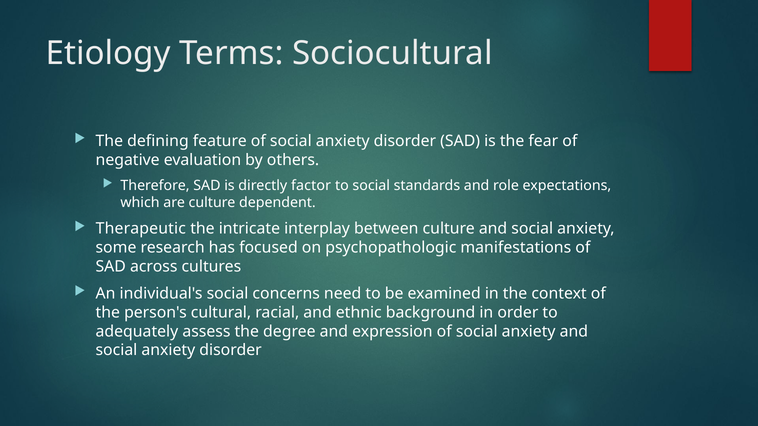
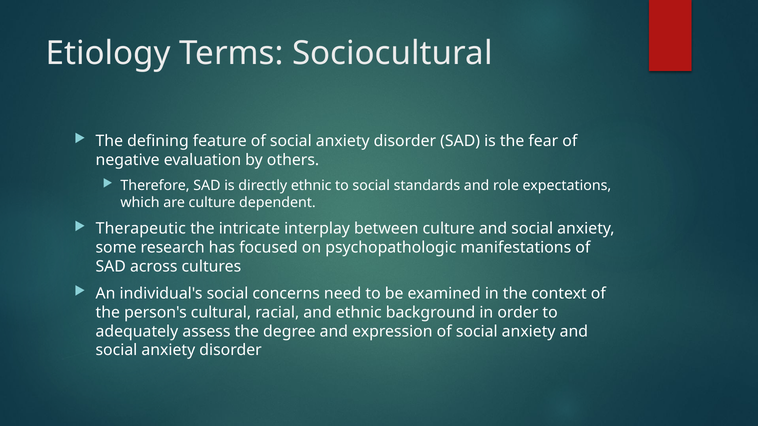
directly factor: factor -> ethnic
